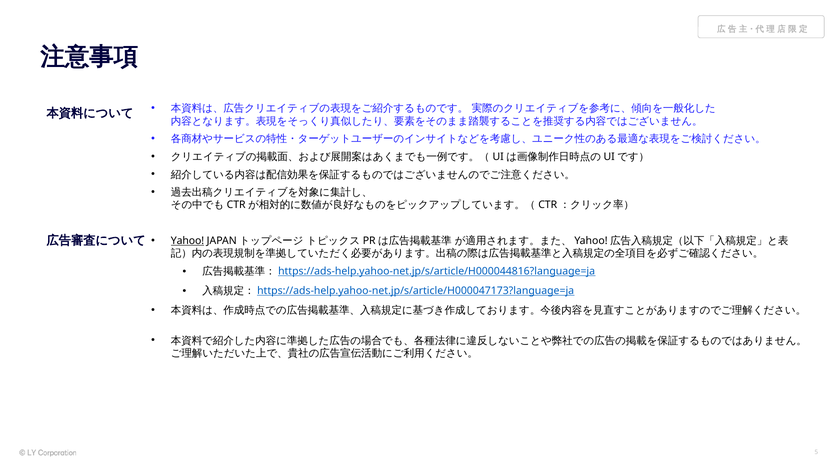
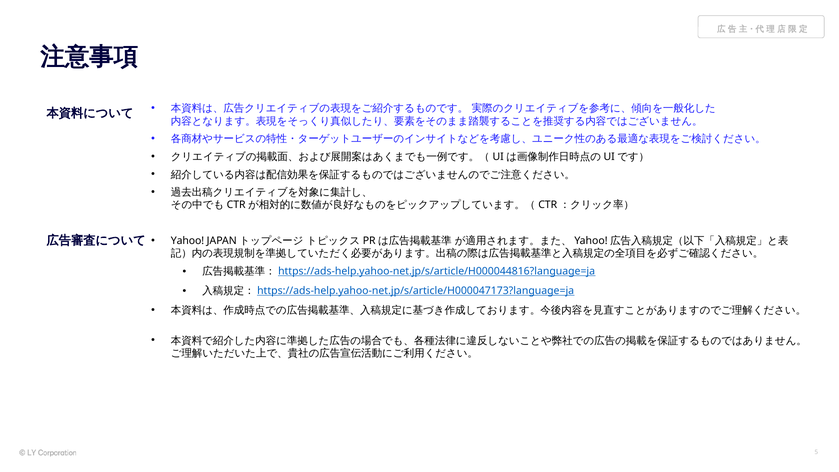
Yahoo underline: present -> none
